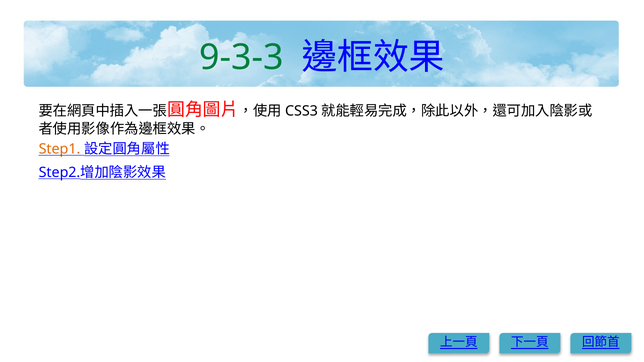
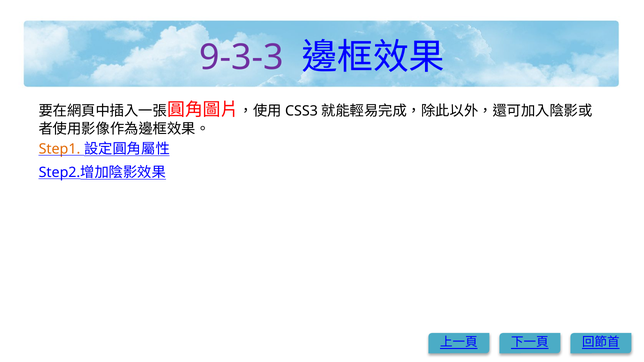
9-3-3 colour: green -> purple
